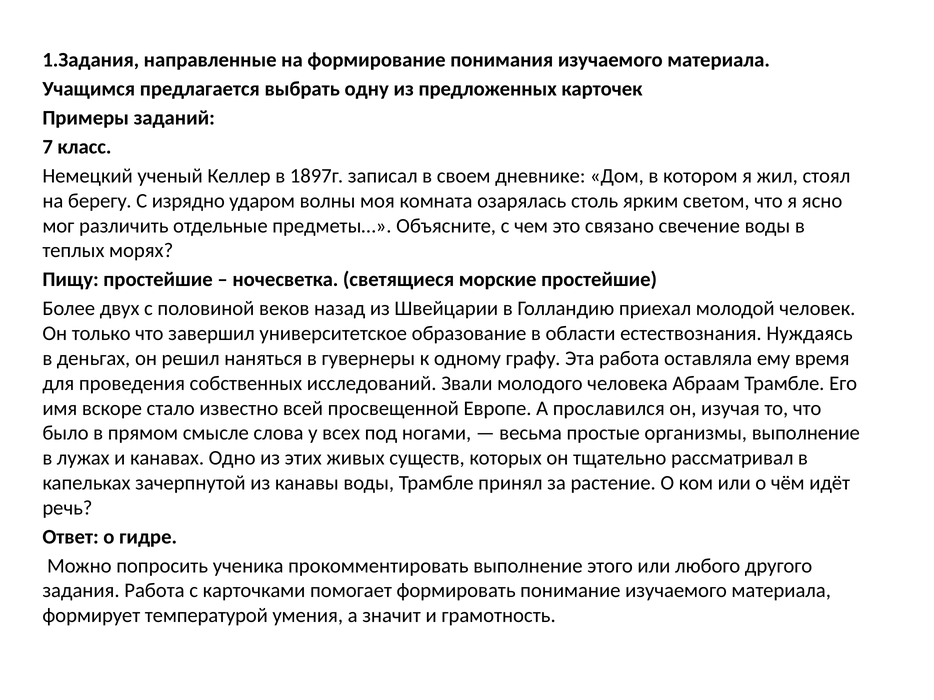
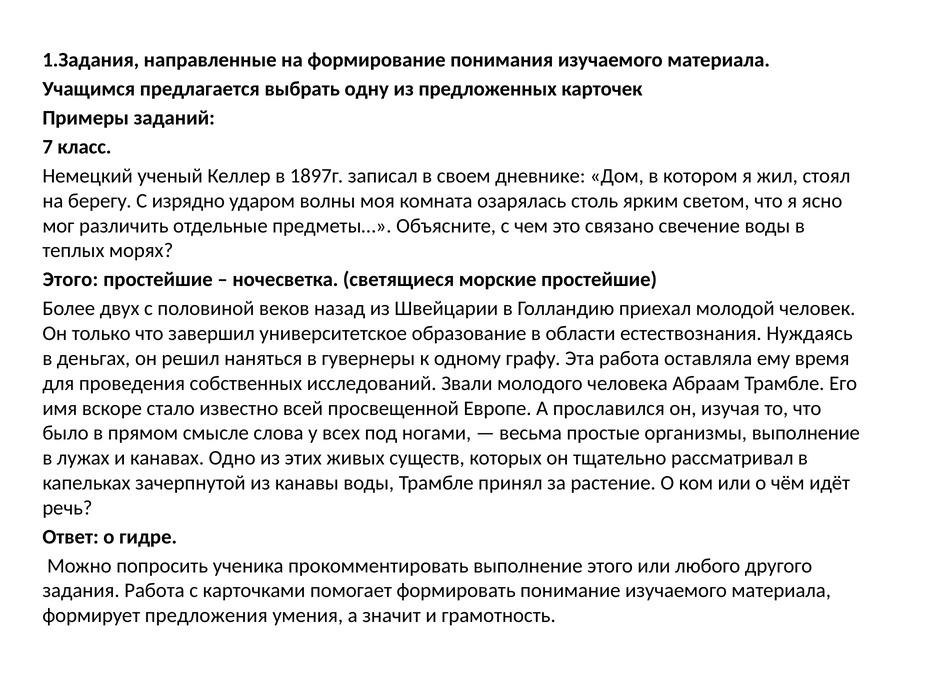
Пищу at (71, 280): Пищу -> Этого
температурой: температурой -> предложения
